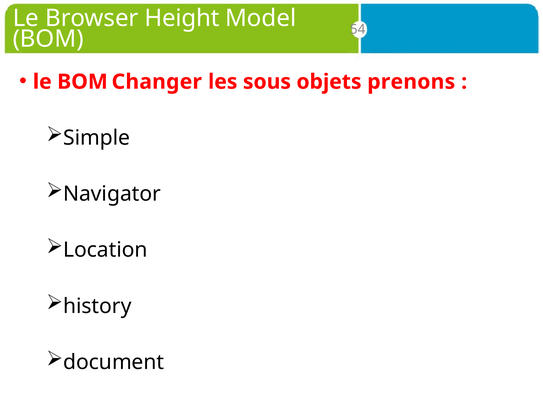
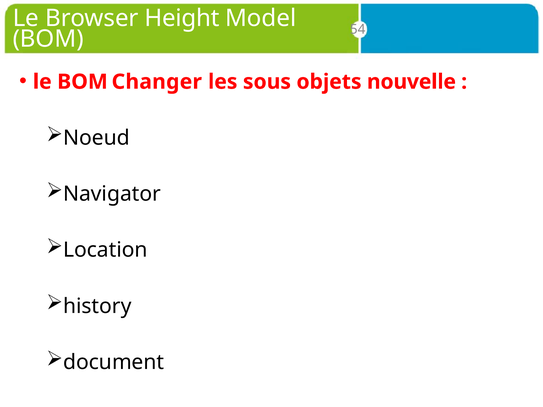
prenons: prenons -> nouvelle
Simple: Simple -> Noeud
